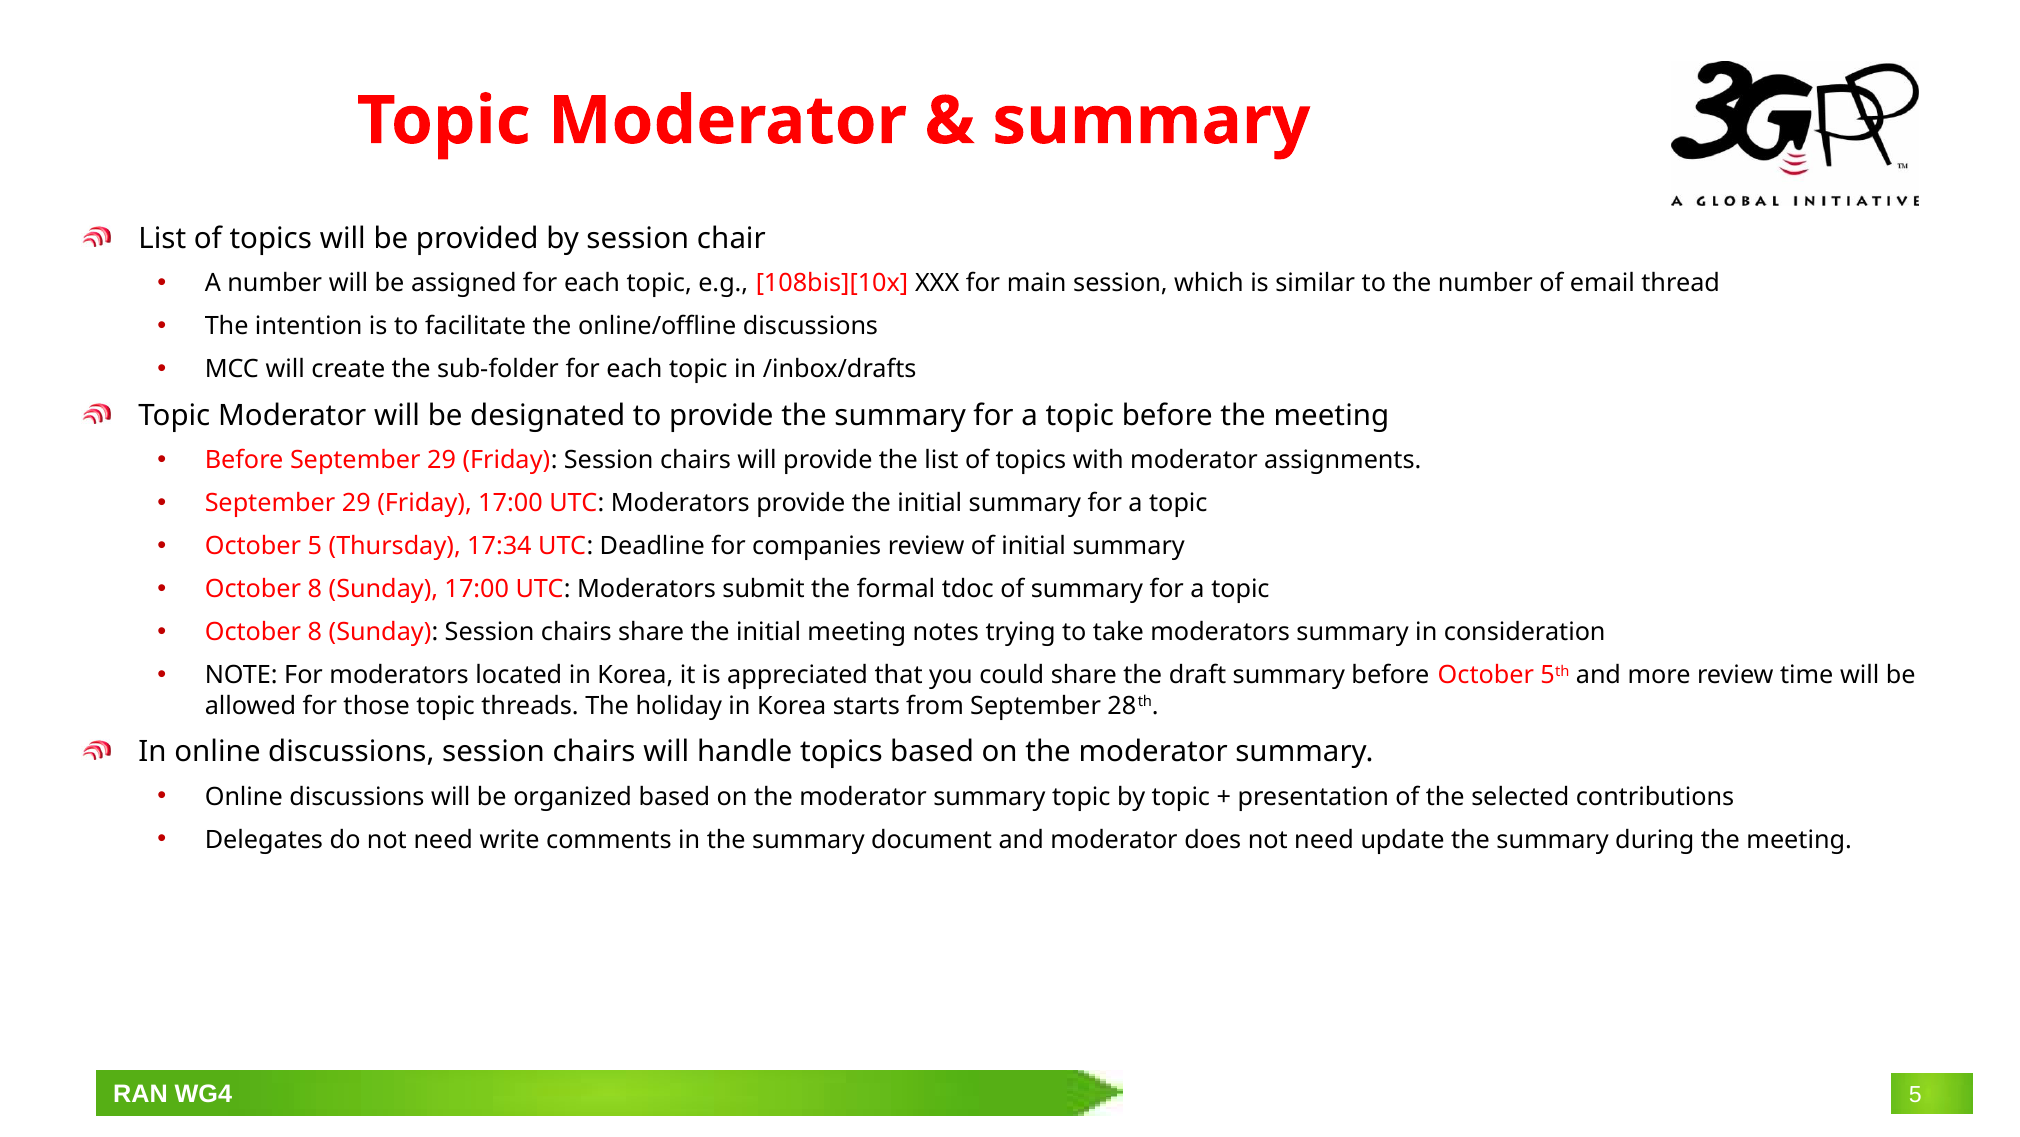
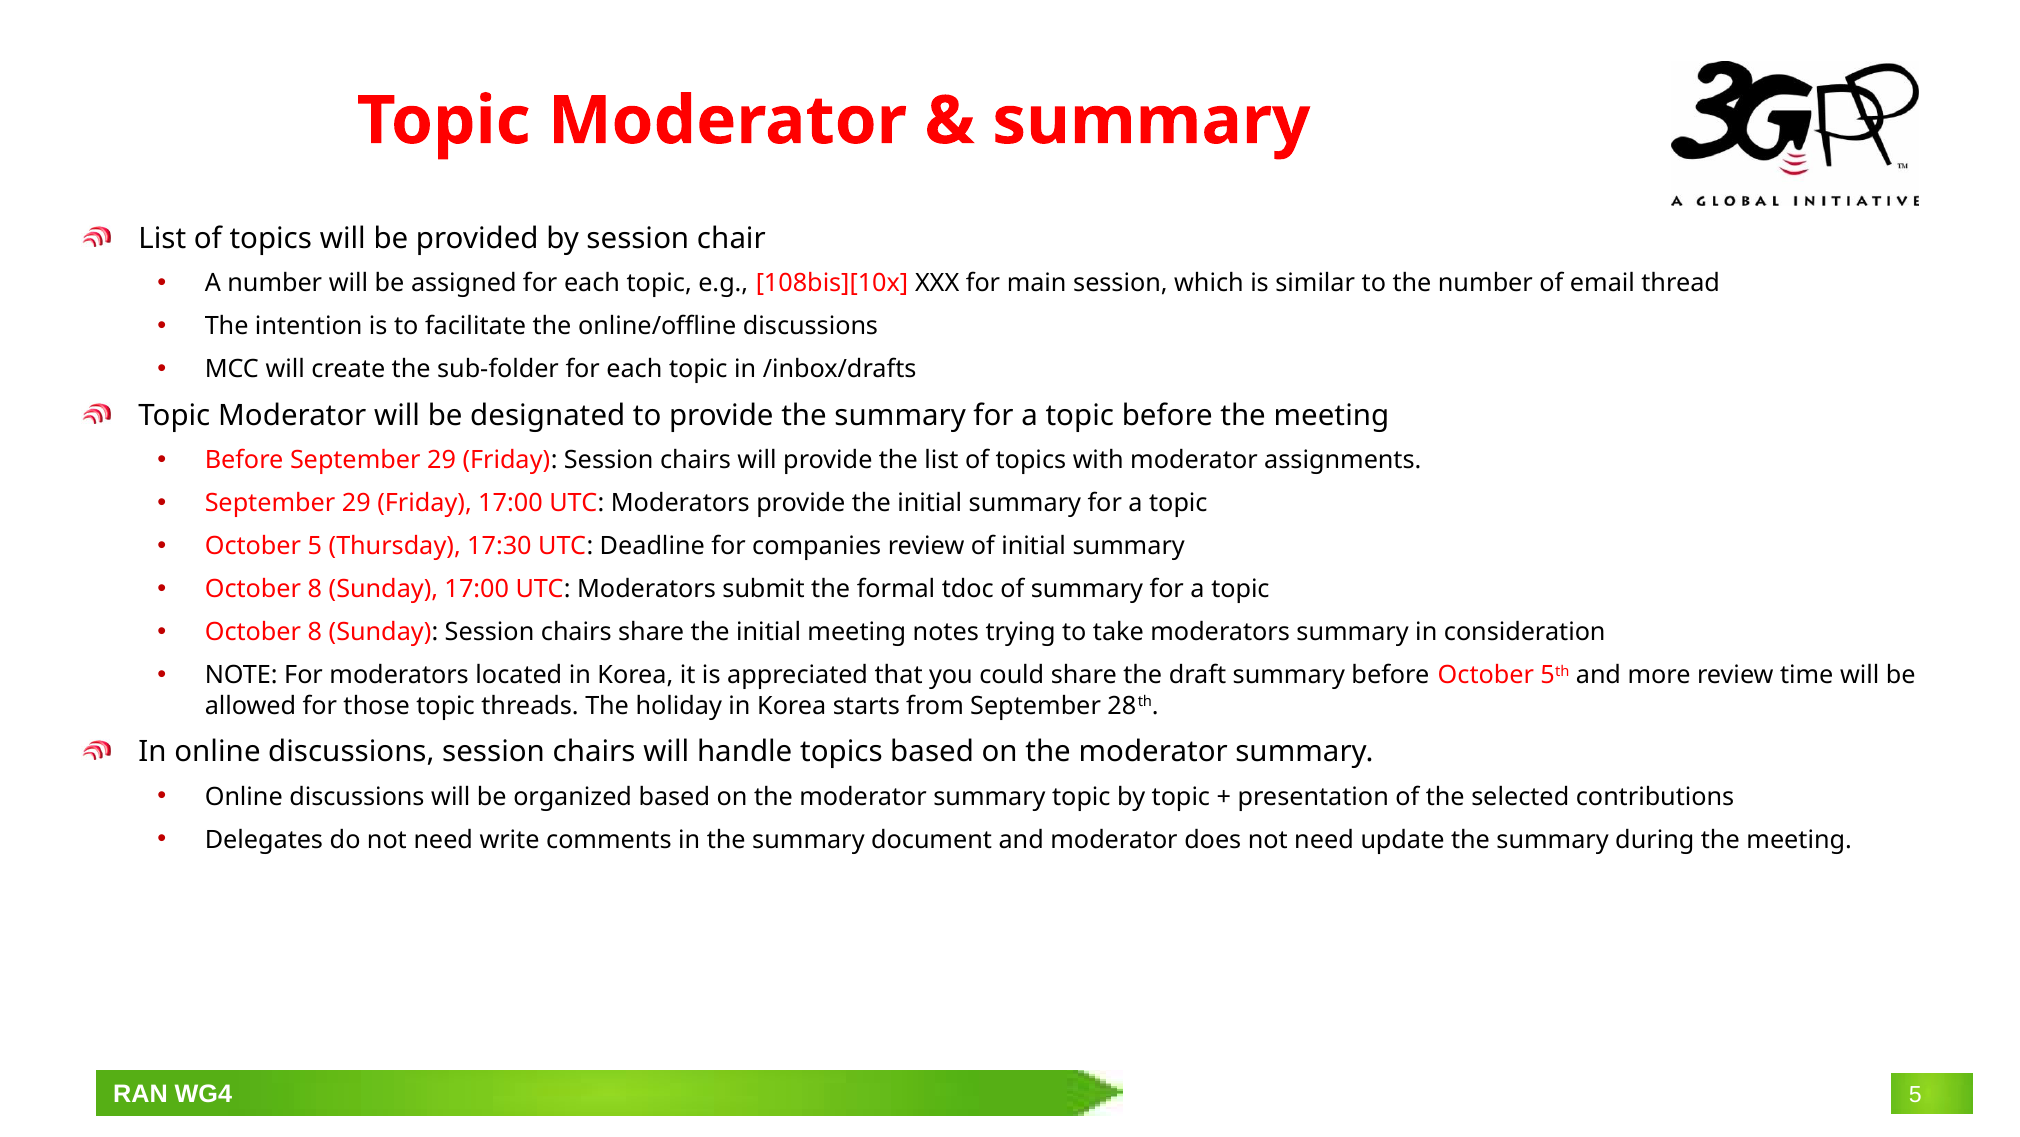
17:34: 17:34 -> 17:30
